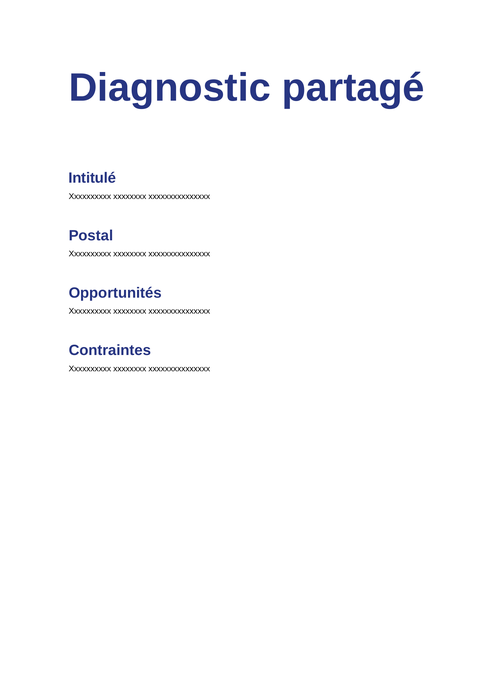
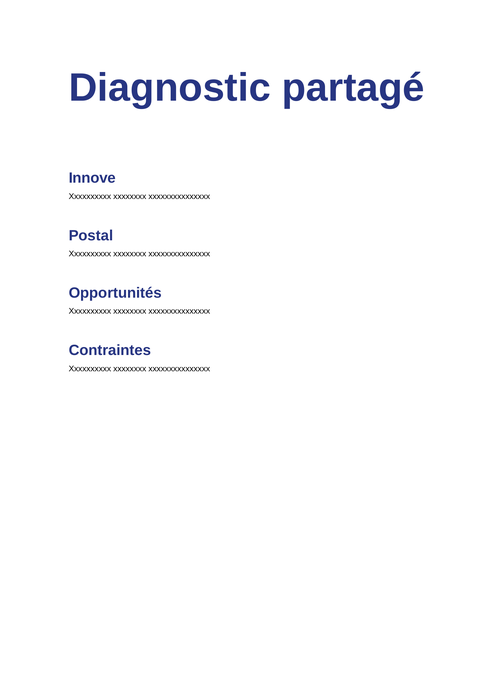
Intitulé: Intitulé -> Innove
